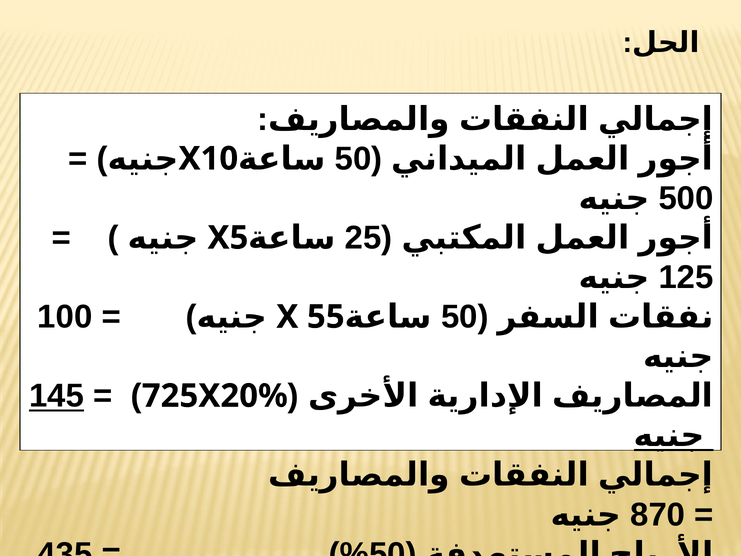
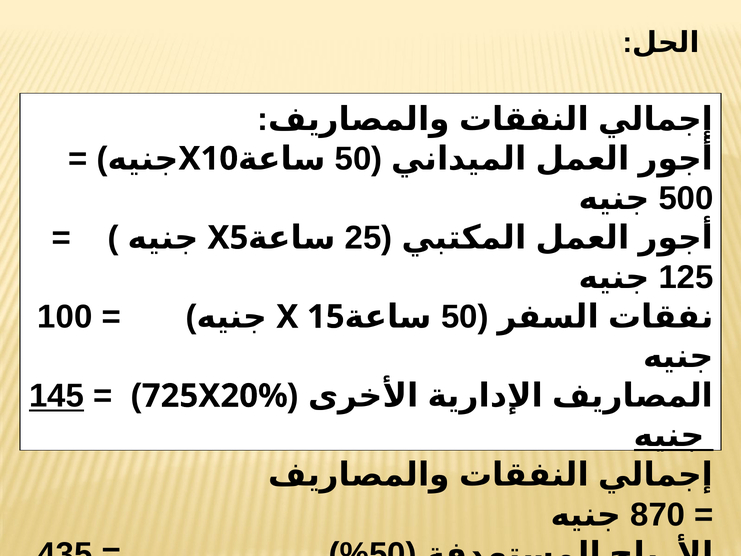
55: 55 -> 15
